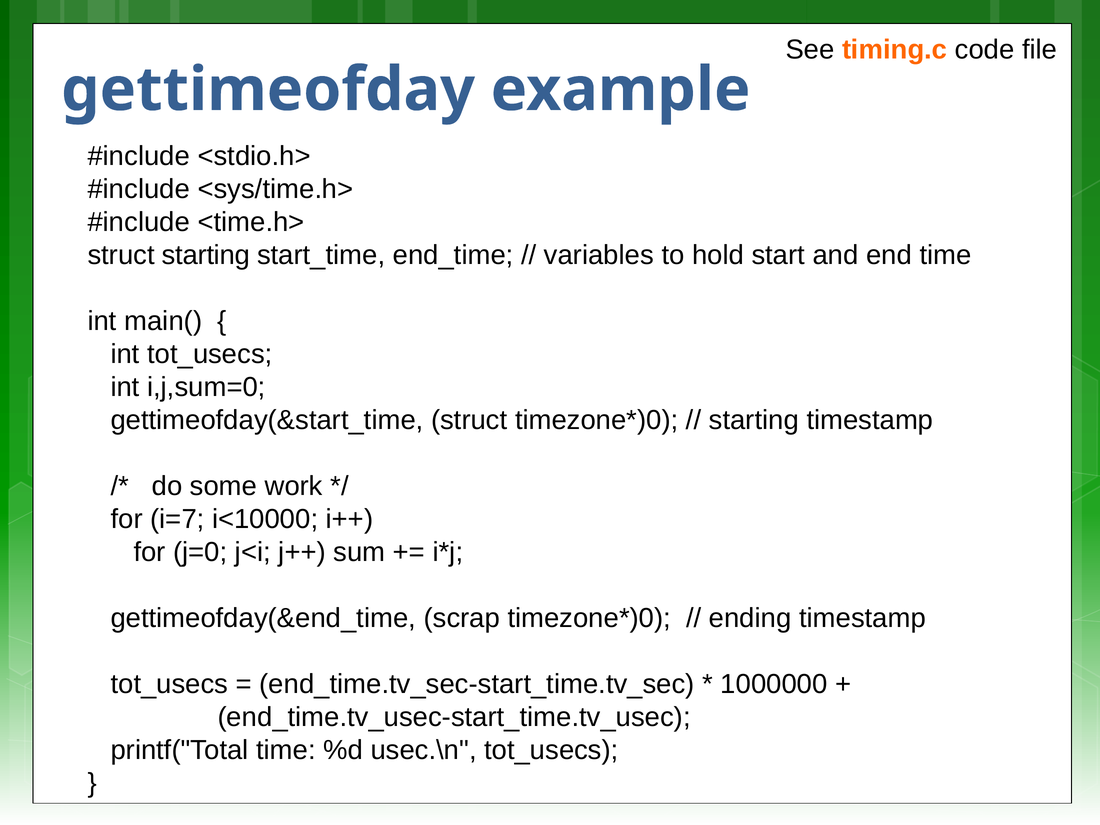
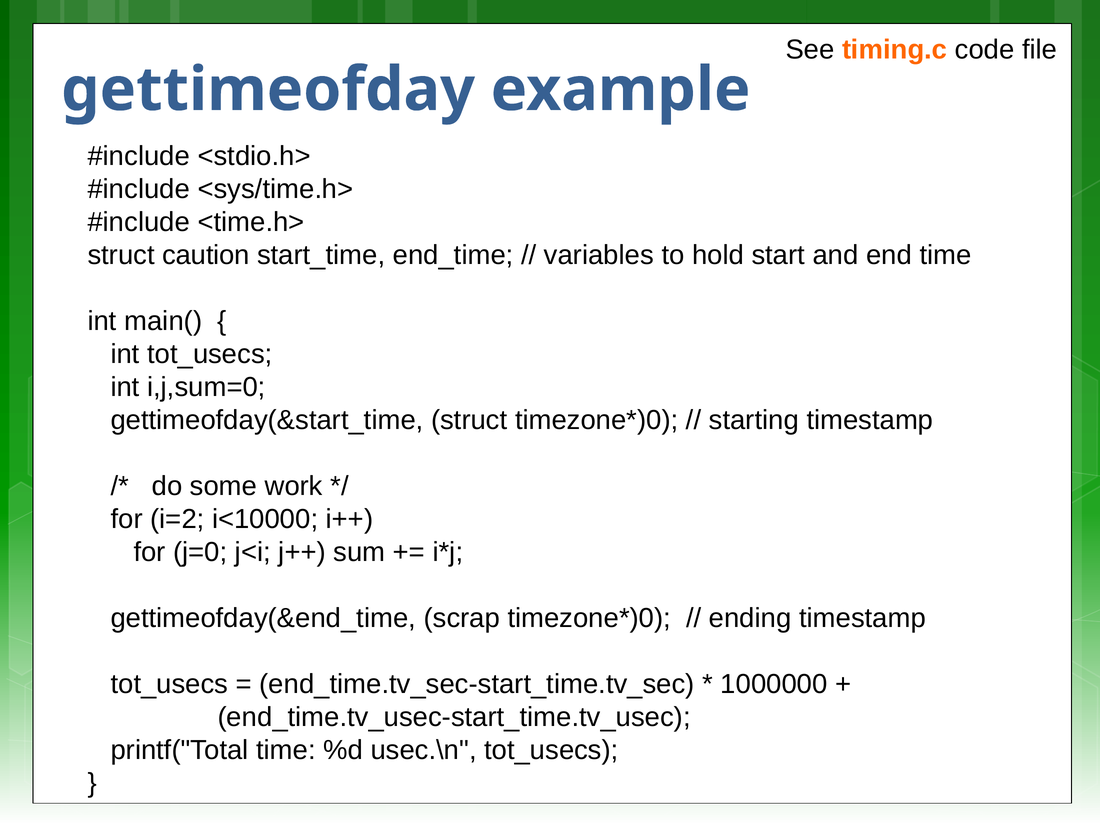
struct starting: starting -> caution
i=7: i=7 -> i=2
